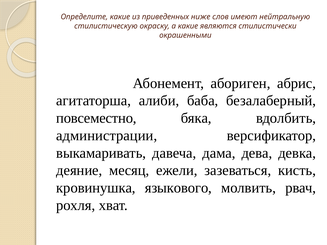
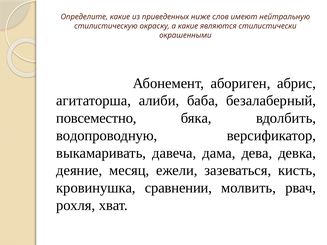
администрации: администрации -> водопроводную
языкового: языкового -> сравнении
